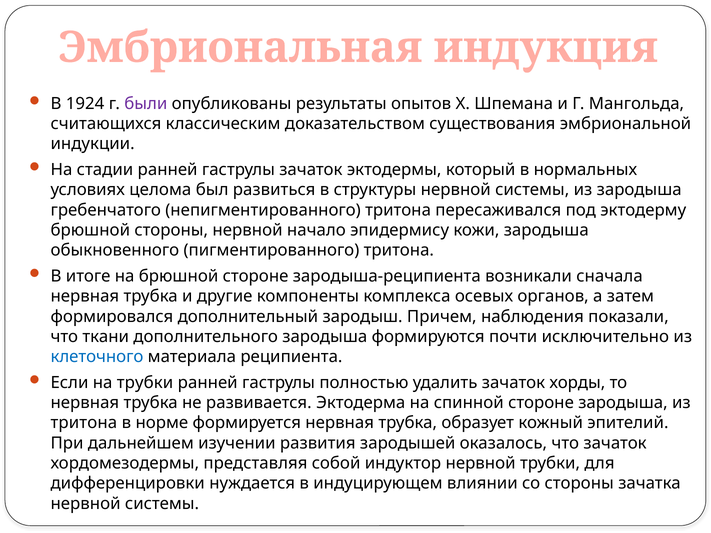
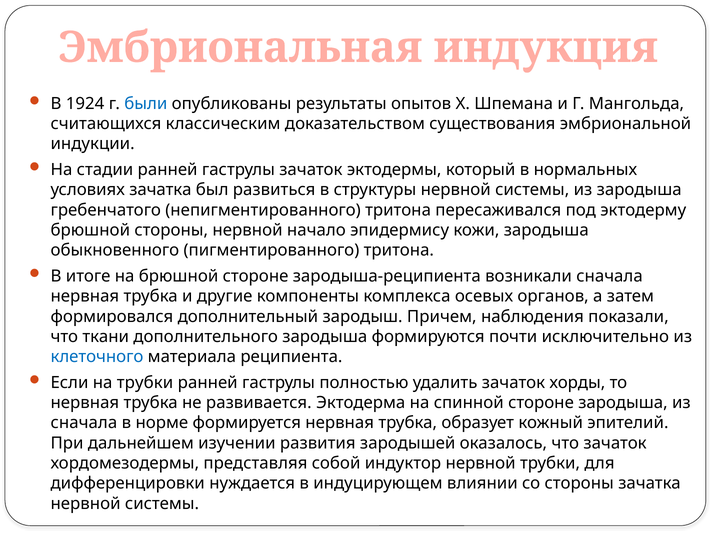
были colour: purple -> blue
условиях целома: целома -> зачатка
тритона at (84, 423): тритона -> сначала
